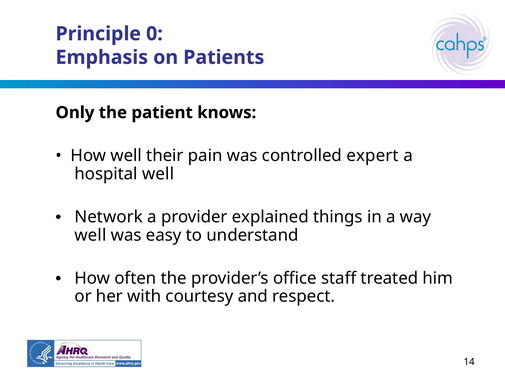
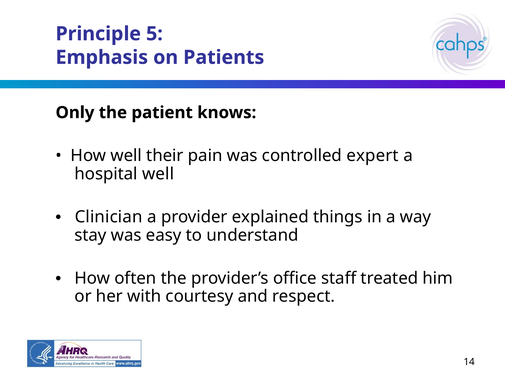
0: 0 -> 5
Network: Network -> Clinician
well at (90, 235): well -> stay
